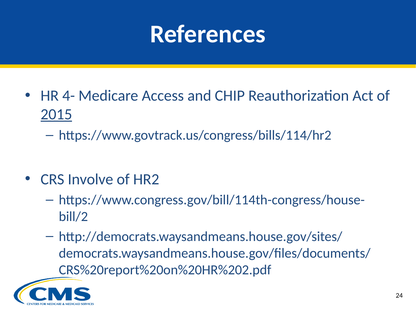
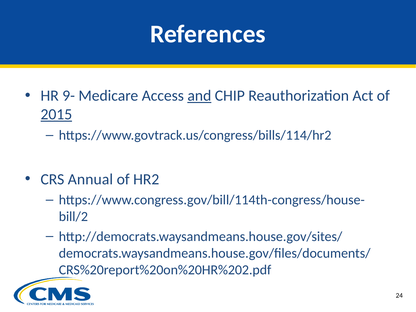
4-: 4- -> 9-
and underline: none -> present
Involve: Involve -> Annual
